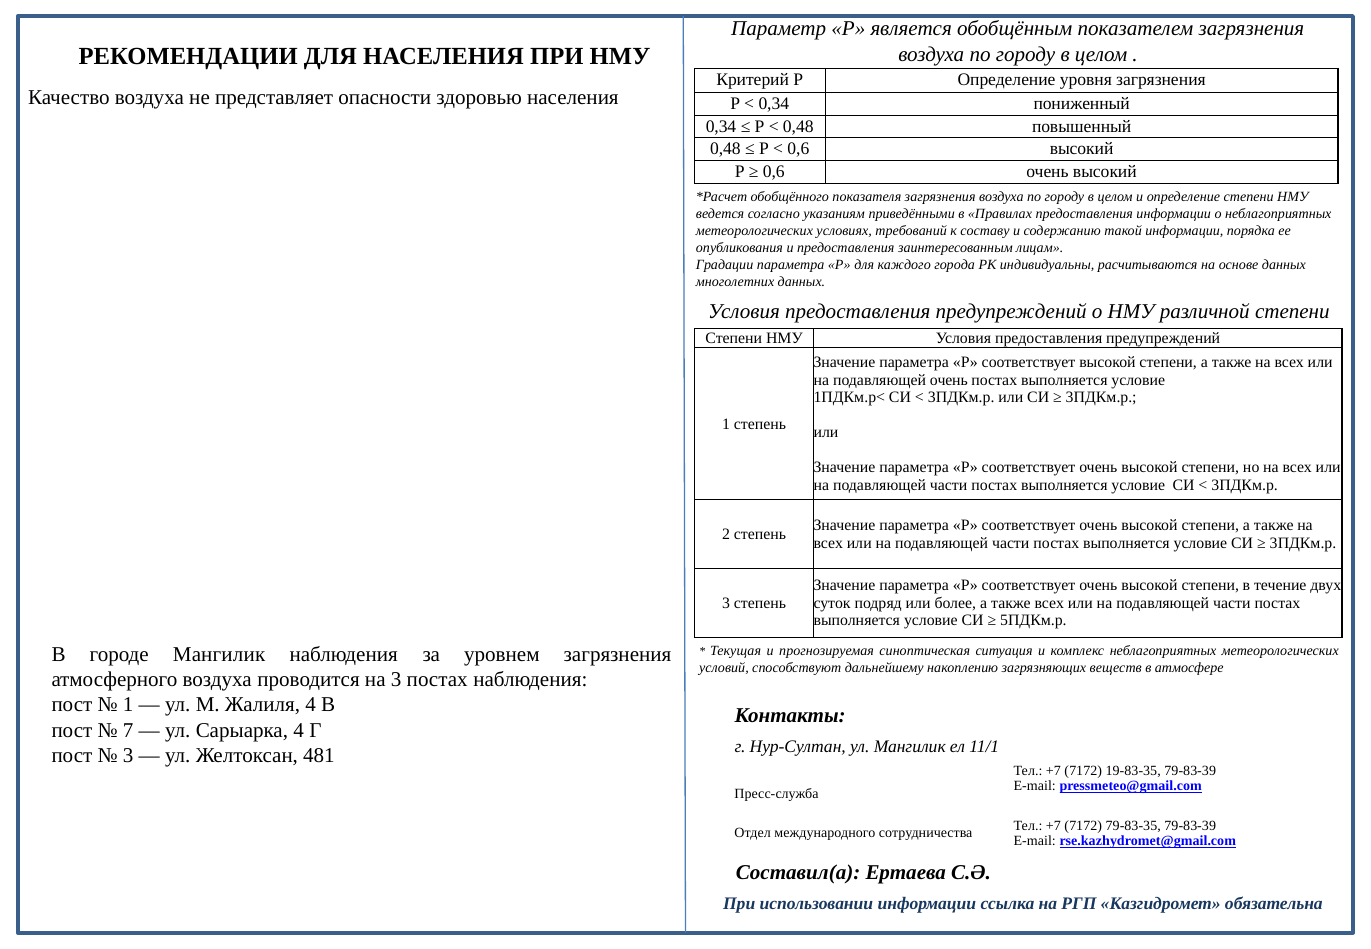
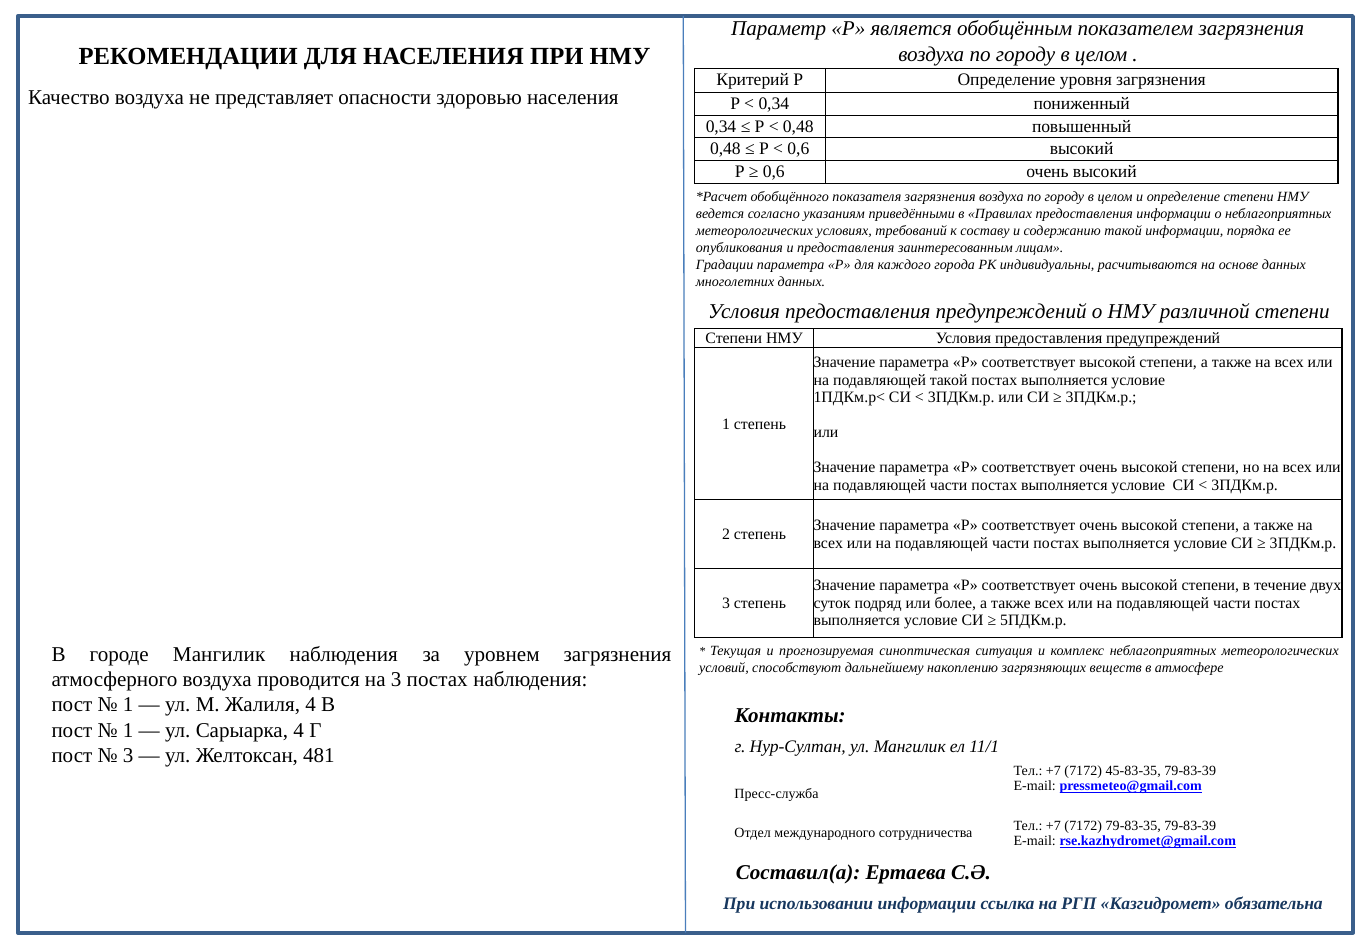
подавляющей очень: очень -> такой
7 at (128, 730): 7 -> 1
19-83-35: 19-83-35 -> 45-83-35
